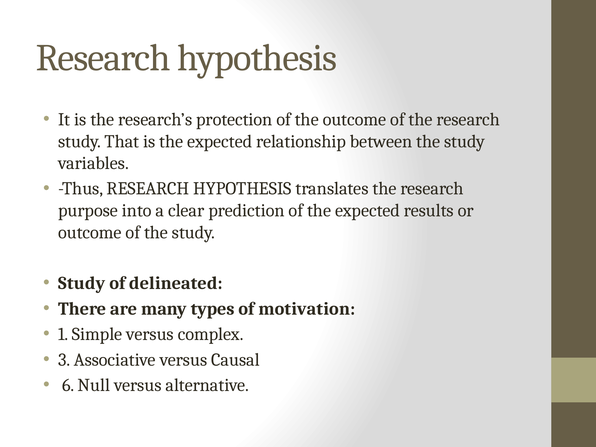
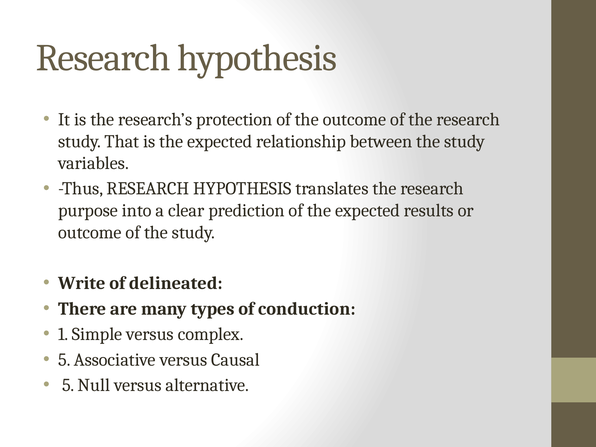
Study at (82, 283): Study -> Write
motivation: motivation -> conduction
3 at (64, 360): 3 -> 5
6 at (68, 385): 6 -> 5
